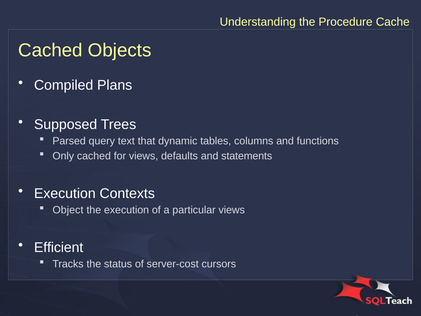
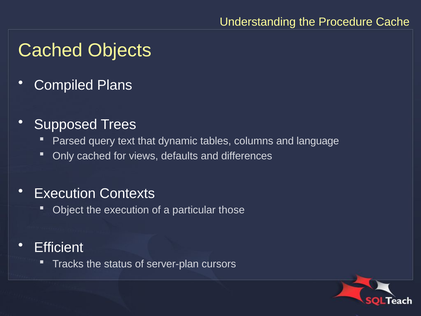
functions: functions -> language
statements: statements -> differences
particular views: views -> those
server-cost: server-cost -> server-plan
